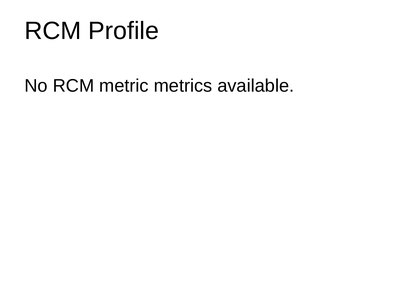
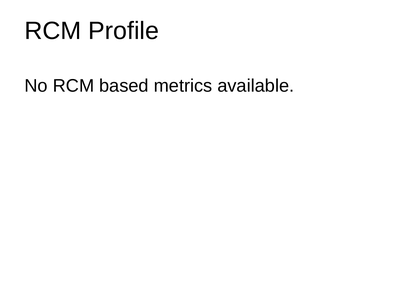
metric: metric -> based
